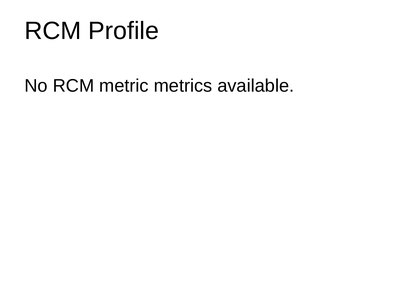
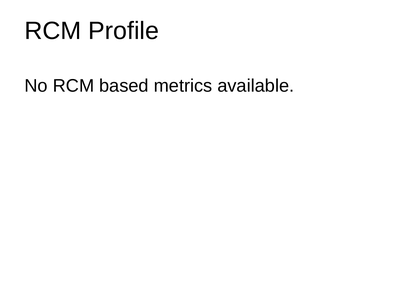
metric: metric -> based
